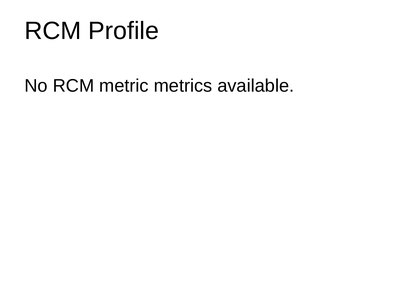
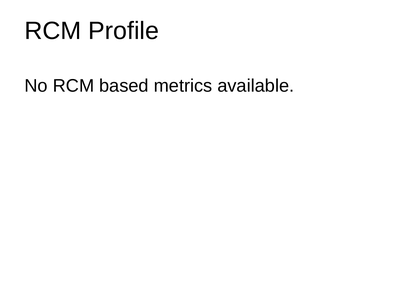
metric: metric -> based
